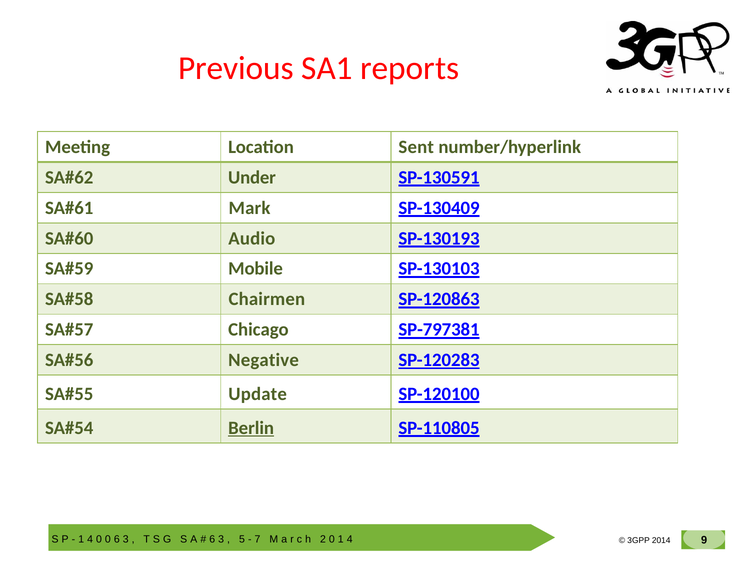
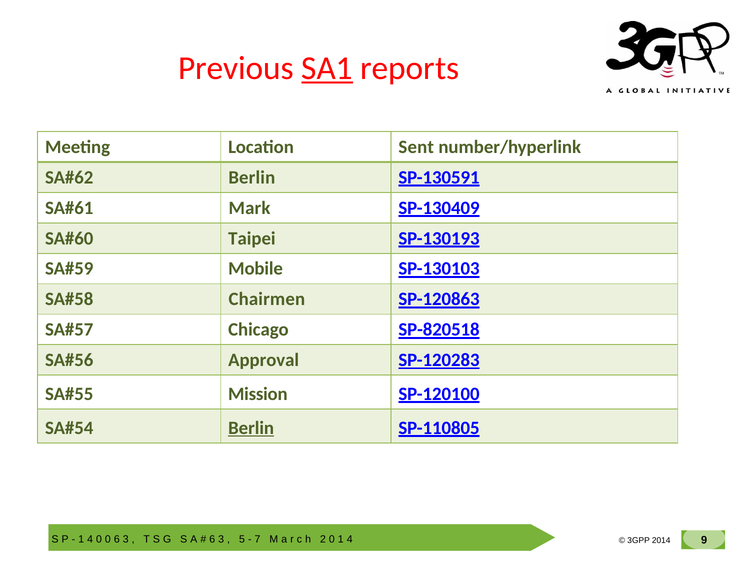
SA1 underline: none -> present
Under at (252, 177): Under -> Berlin
Audio: Audio -> Taipei
SP-797381: SP-797381 -> SP-820518
Negative: Negative -> Approval
Update: Update -> Mission
